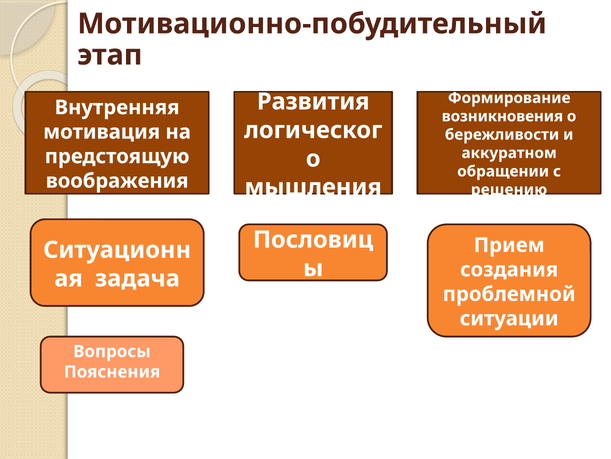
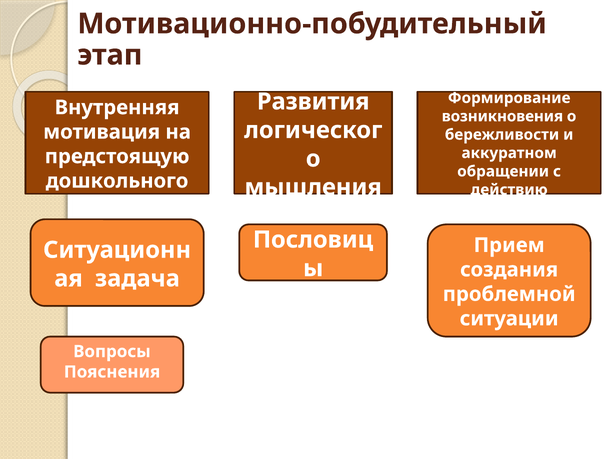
воображения: воображения -> дошкольного
решению: решению -> действию
